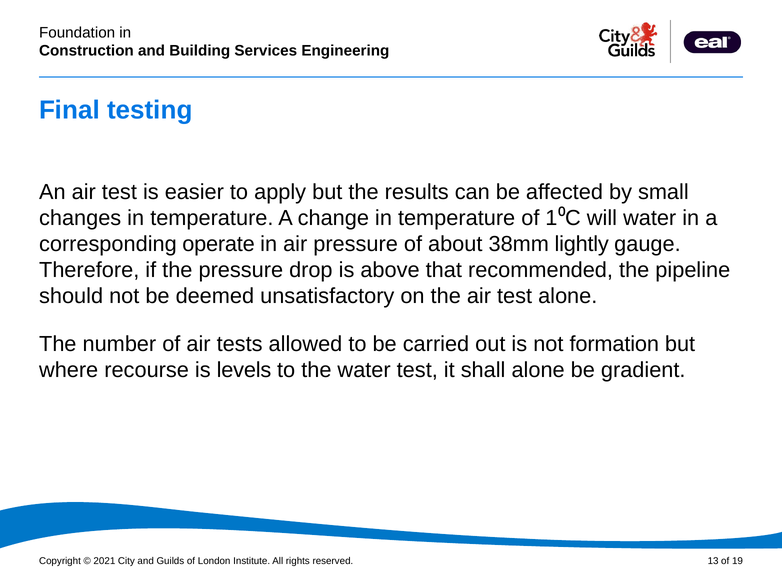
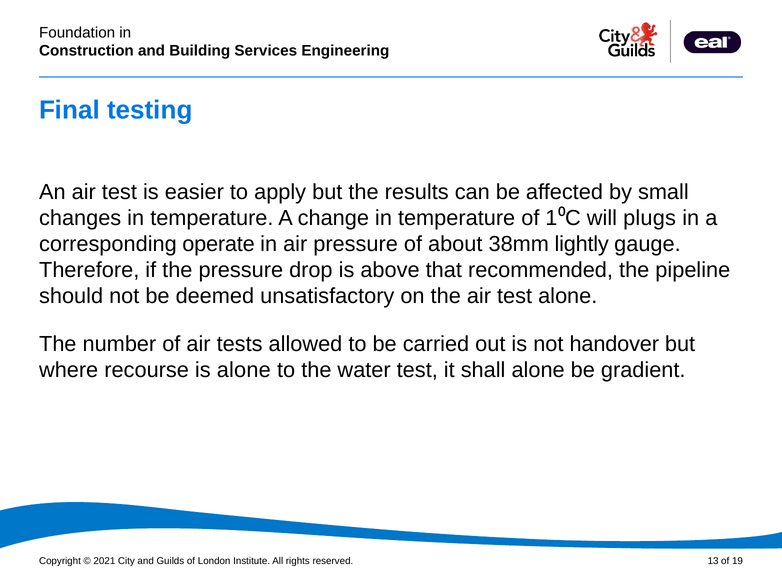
will water: water -> plugs
formation: formation -> handover
is levels: levels -> alone
